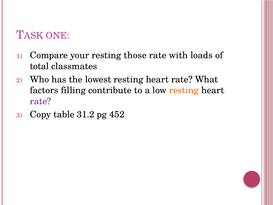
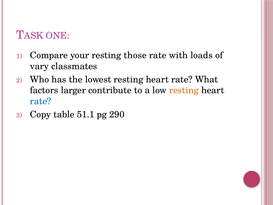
total: total -> vary
filling: filling -> larger
rate at (41, 101) colour: purple -> blue
31.2: 31.2 -> 51.1
452: 452 -> 290
